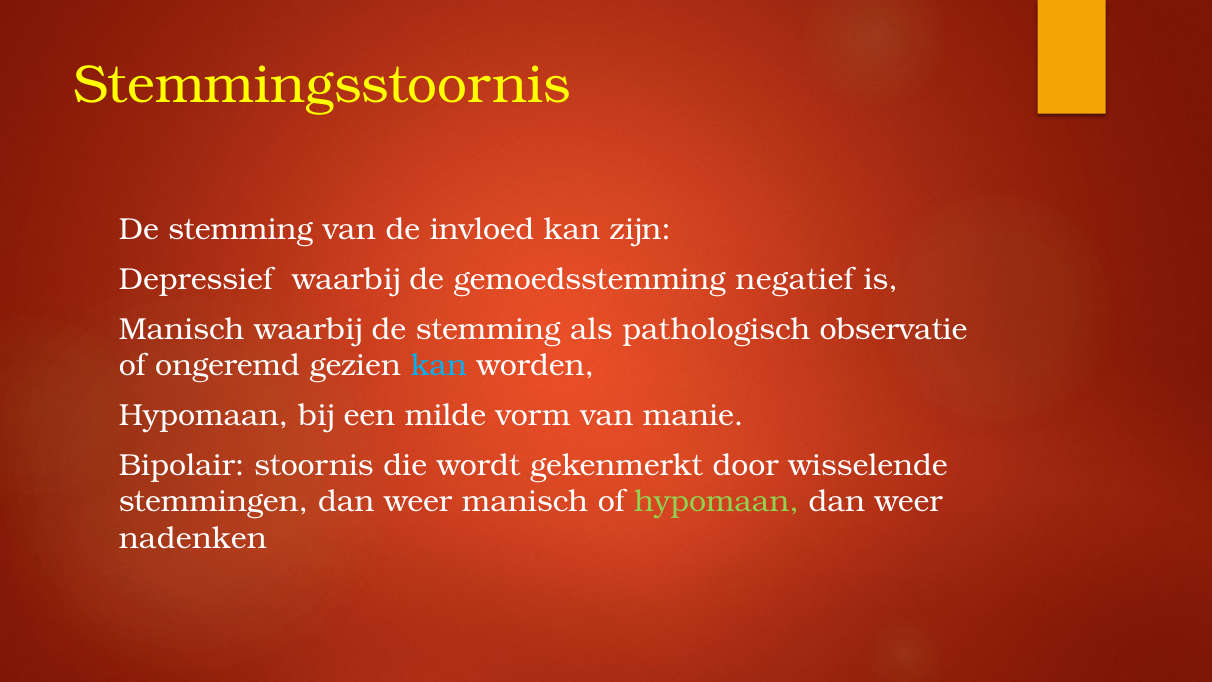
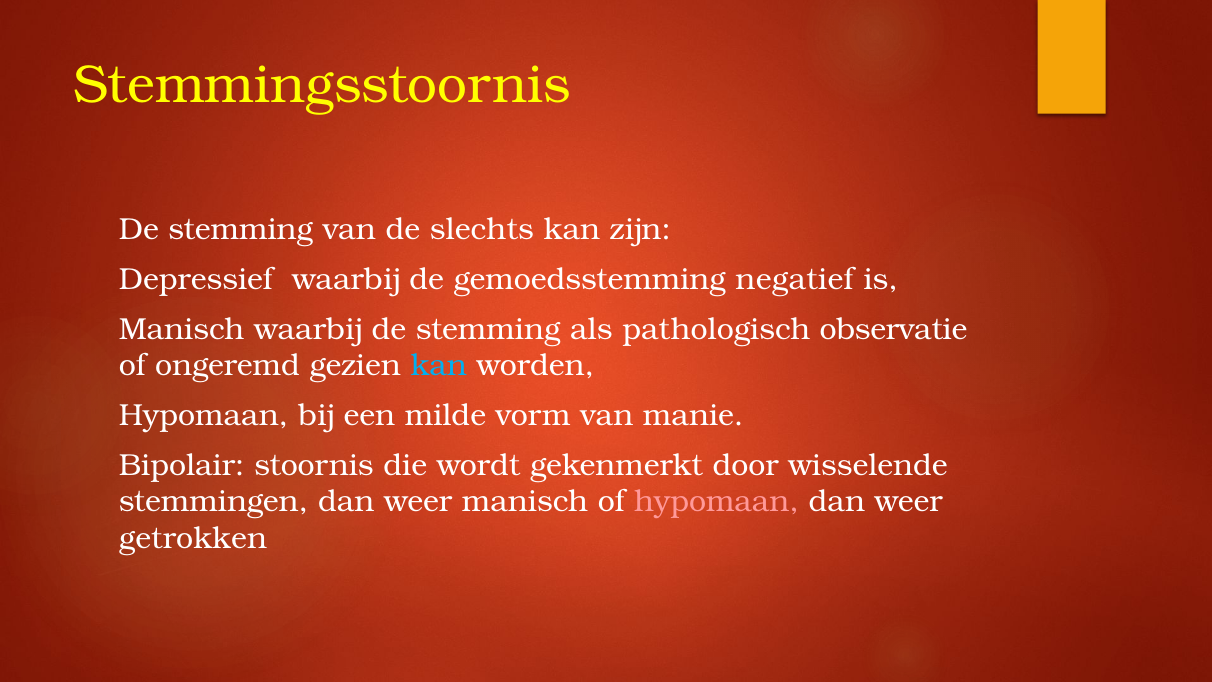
invloed: invloed -> slechts
hypomaan at (717, 502) colour: light green -> pink
nadenken: nadenken -> getrokken
